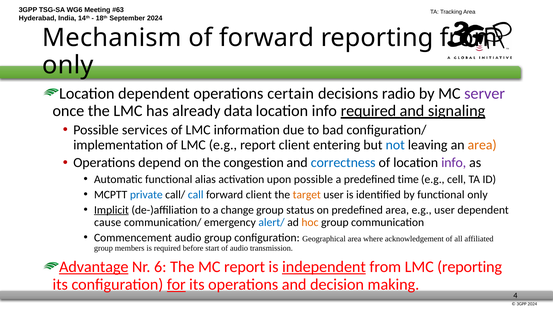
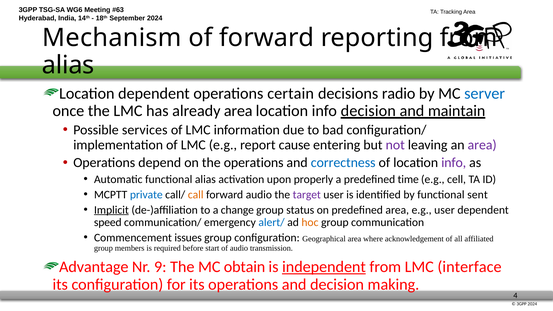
only at (68, 65): only -> alias
server colour: purple -> blue
already data: data -> area
info required: required -> decision
signaling: signaling -> maintain
report client: client -> cause
not colour: blue -> purple
area at (482, 145) colour: orange -> purple
the congestion: congestion -> operations
upon possible: possible -> properly
call colour: blue -> orange
forward client: client -> audio
target colour: orange -> purple
functional only: only -> sent
cause: cause -> speed
Commencement audio: audio -> issues
Advantage underline: present -> none
6: 6 -> 9
MC report: report -> obtain
LMC reporting: reporting -> interface
for underline: present -> none
